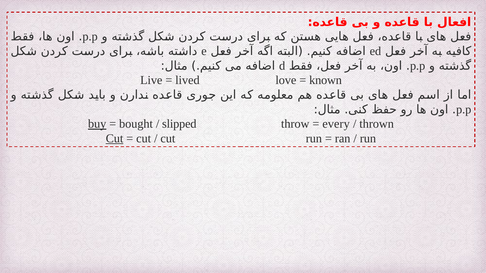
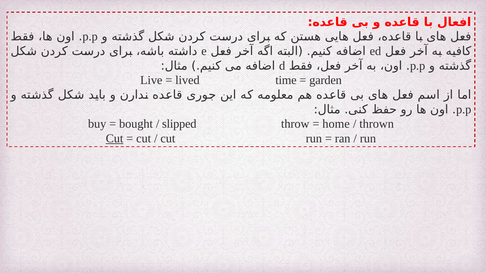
love: love -> time
known: known -> garden
buy underline: present -> none
every: every -> home
